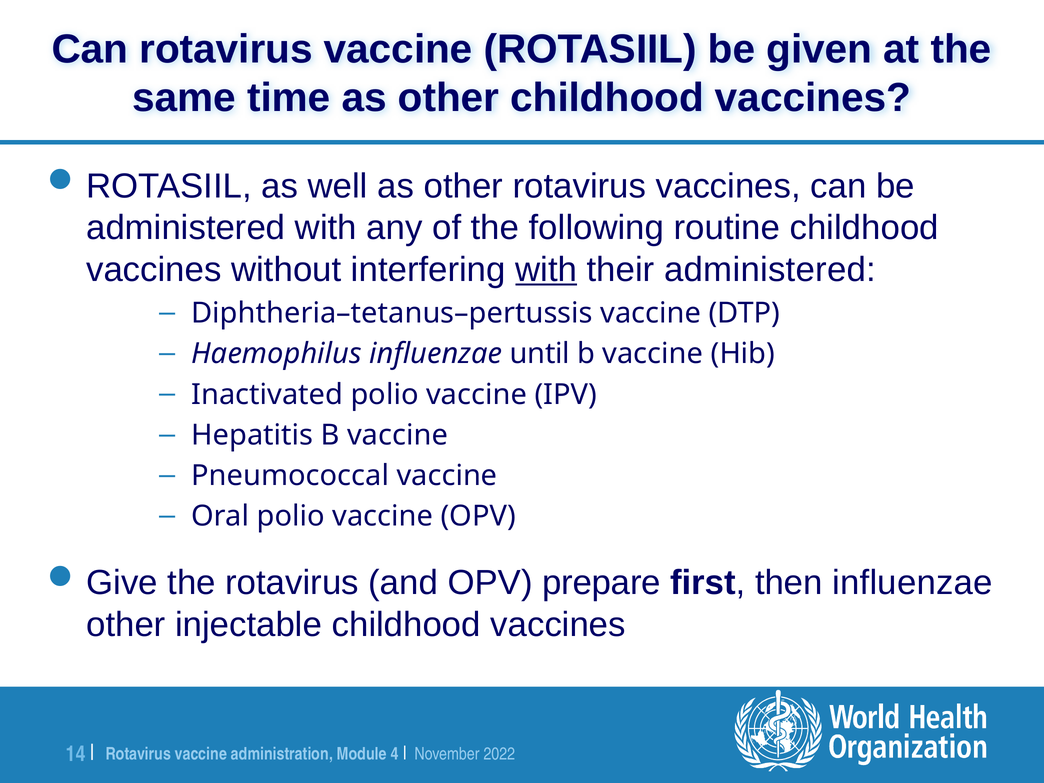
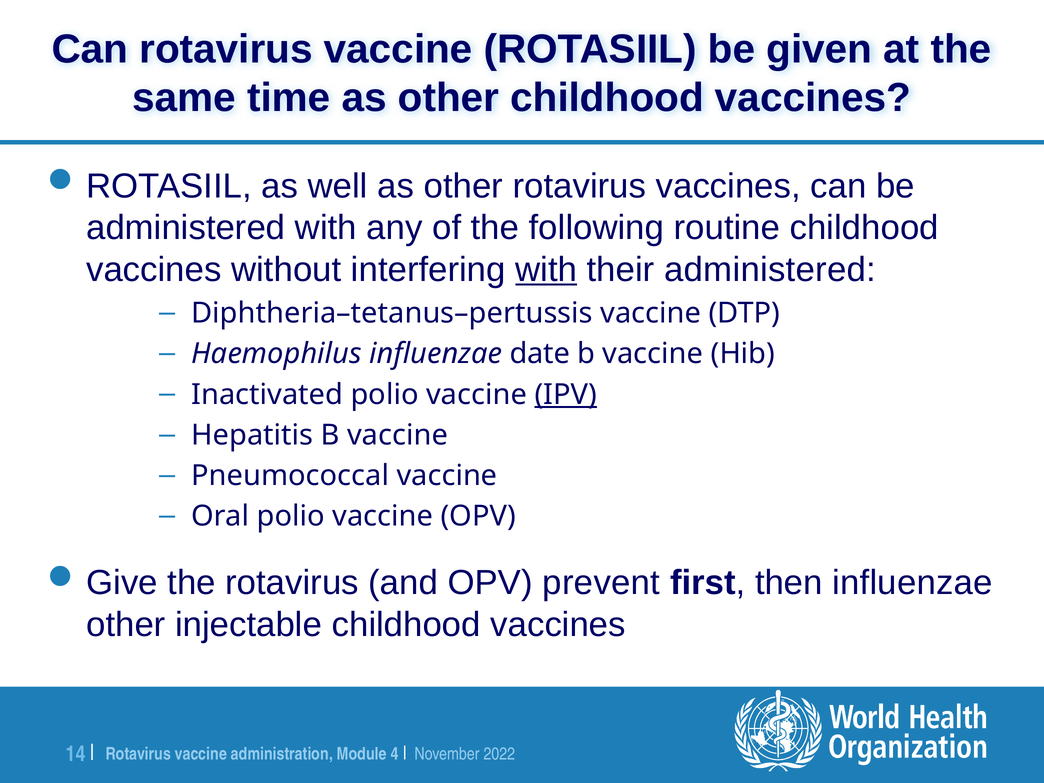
until: until -> date
IPV underline: none -> present
prepare: prepare -> prevent
